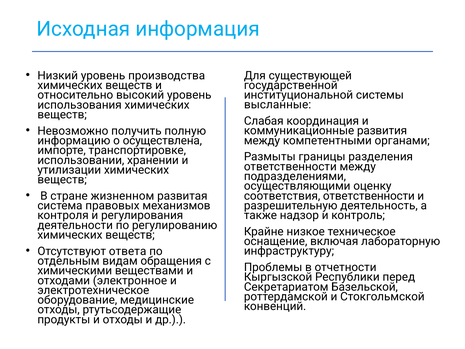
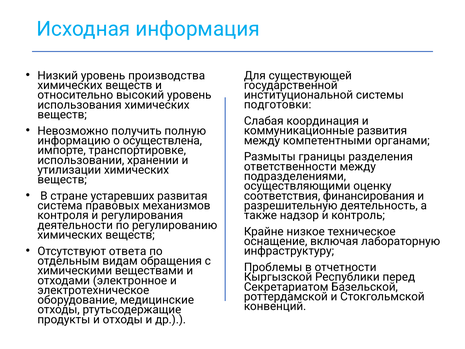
высланные: высланные -> подготовки
жизненном: жизненном -> устаревших
соответствия ответственности: ответственности -> финансирования
